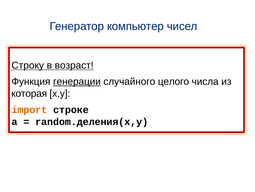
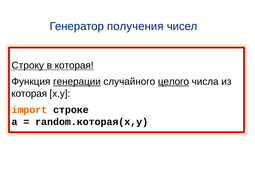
компьютер: компьютер -> получения
в возраст: возраст -> которая
целого underline: none -> present
random.деления(x,y: random.деления(x,y -> random.которая(x,y
